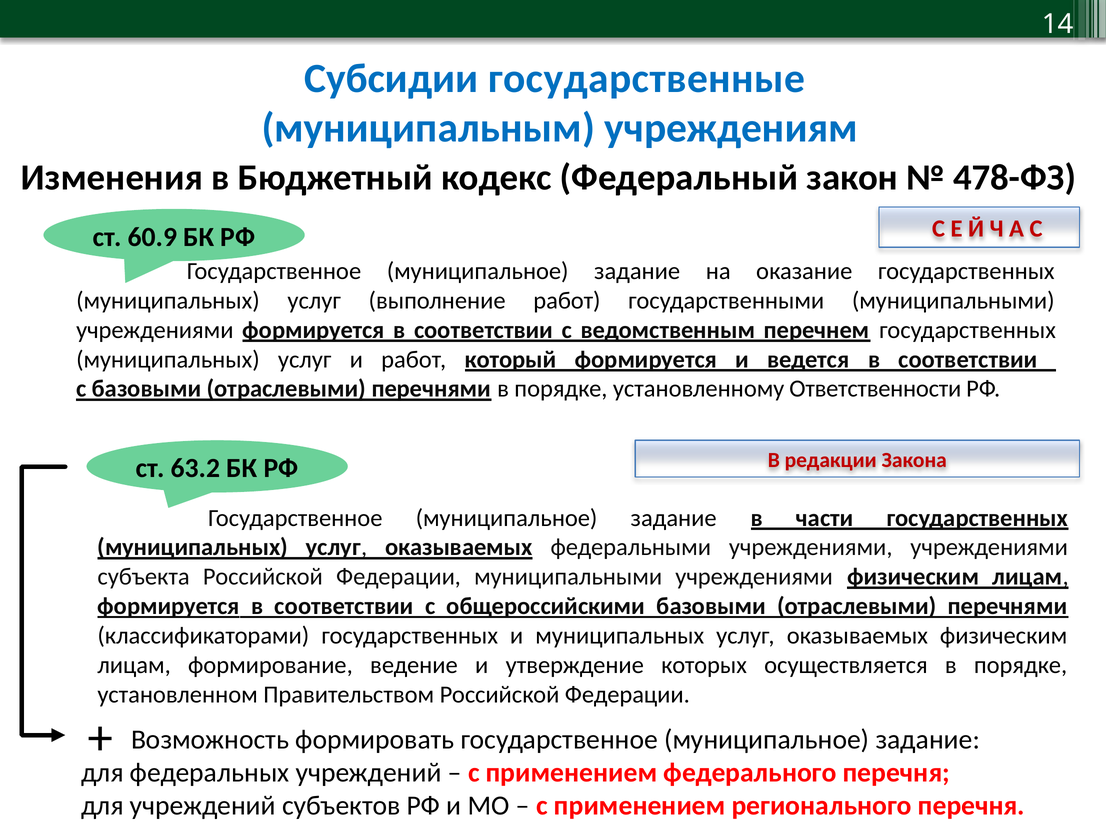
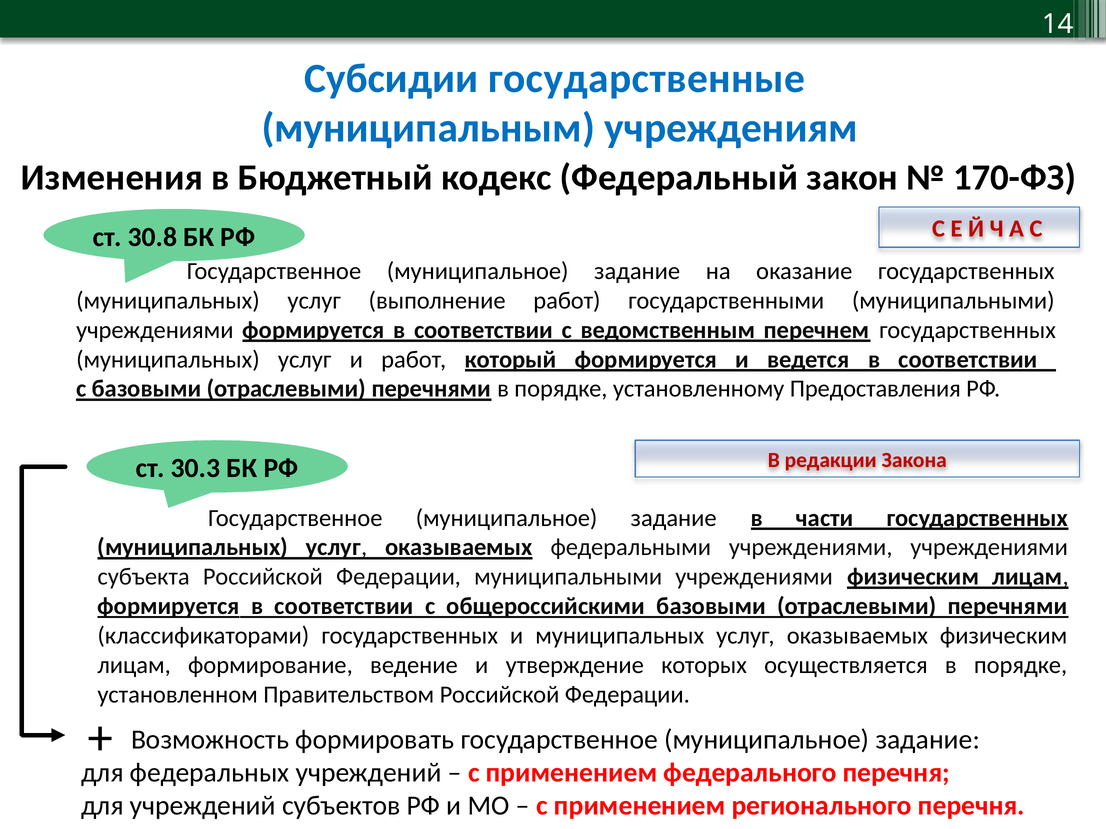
478-ФЗ: 478-ФЗ -> 170-ФЗ
60.9: 60.9 -> 30.8
Ответственности: Ответственности -> Предоставления
63.2: 63.2 -> 30.3
